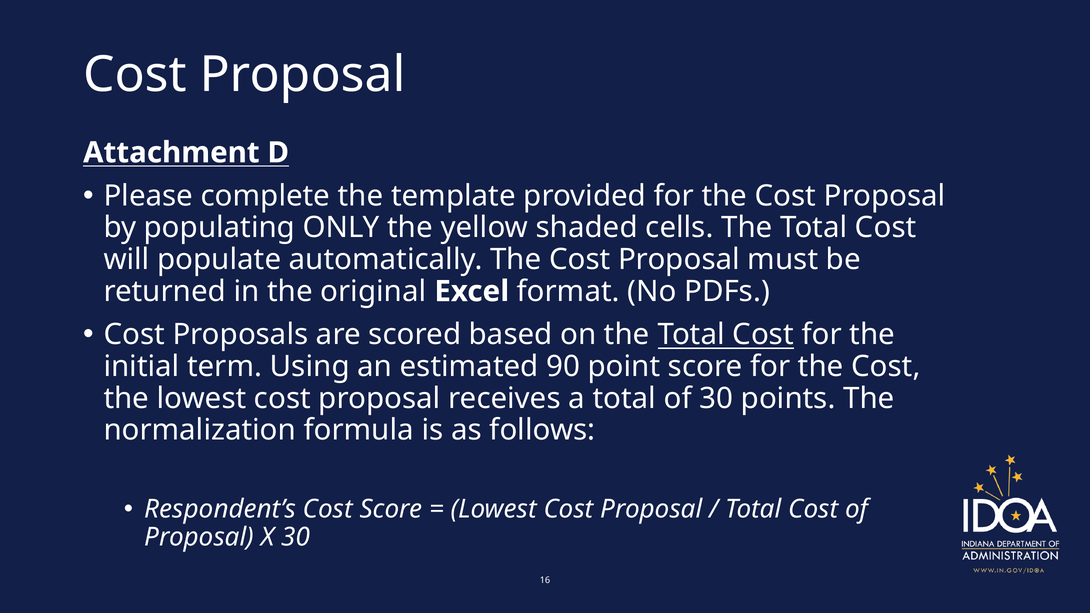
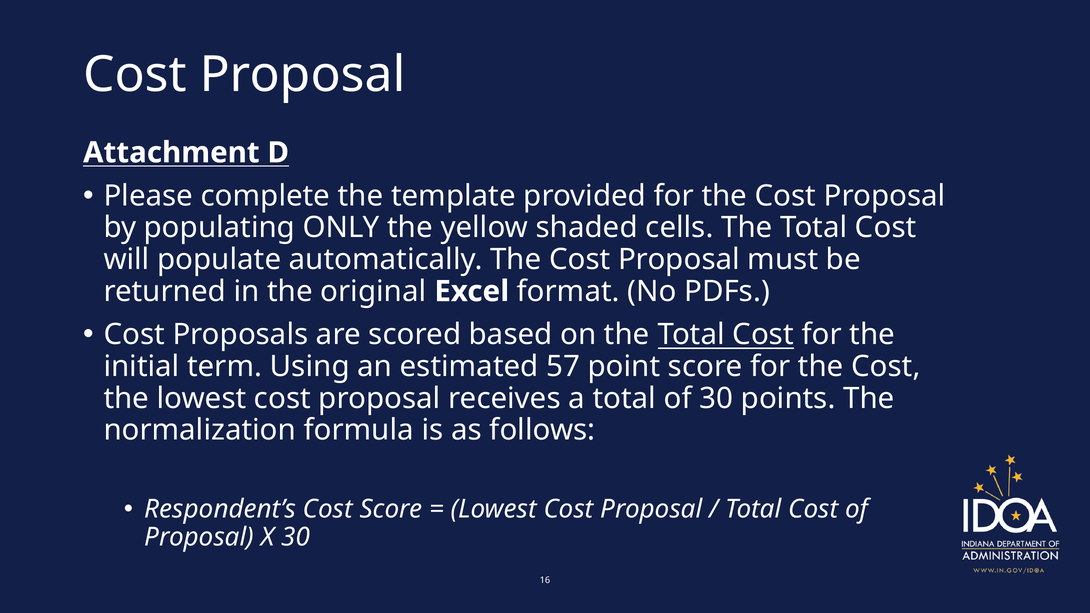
90: 90 -> 57
